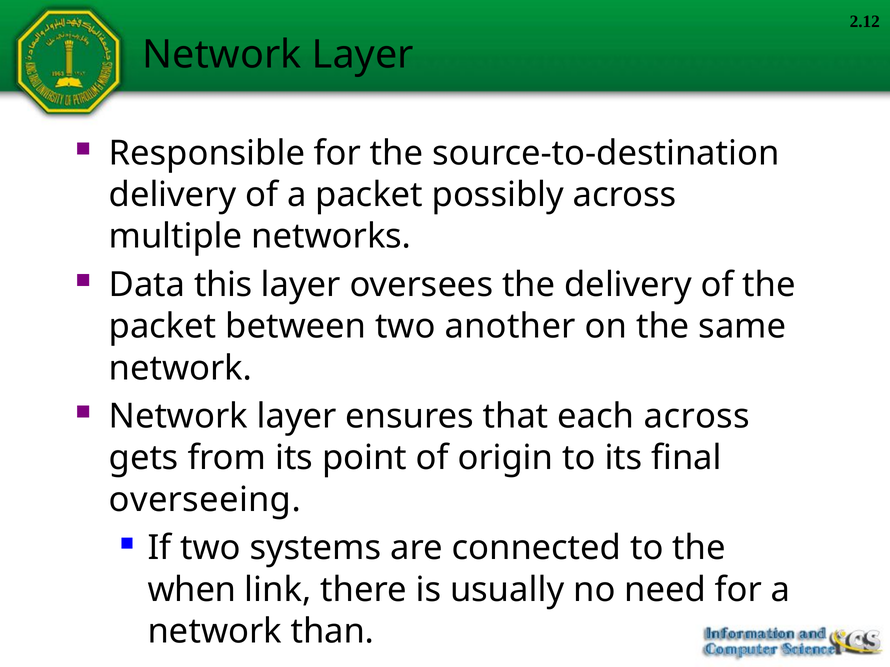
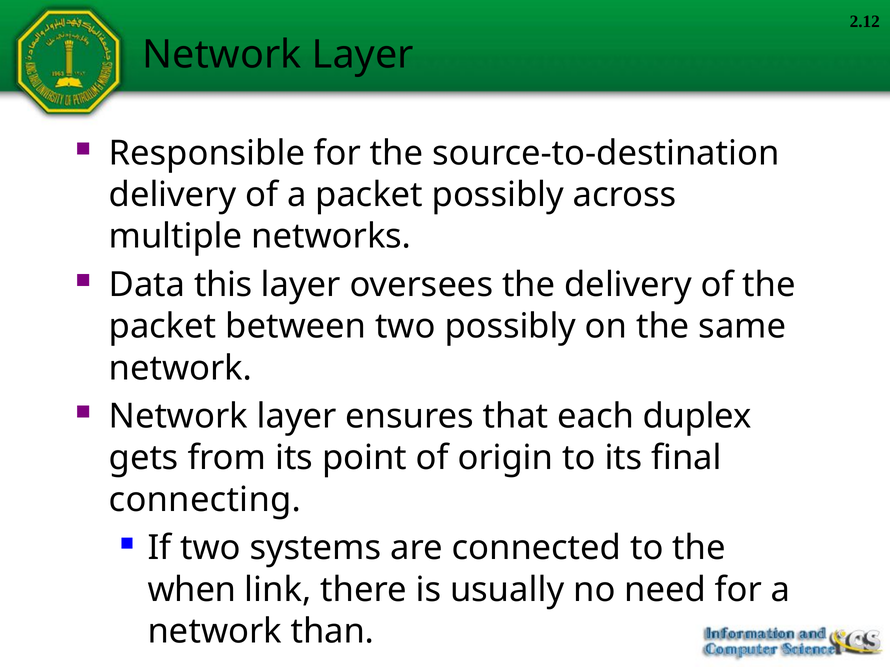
two another: another -> possibly
each across: across -> duplex
overseeing: overseeing -> connecting
